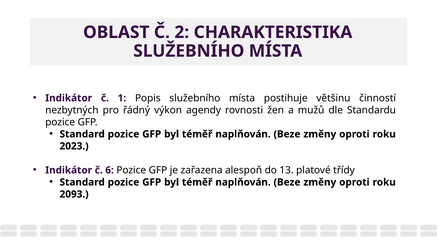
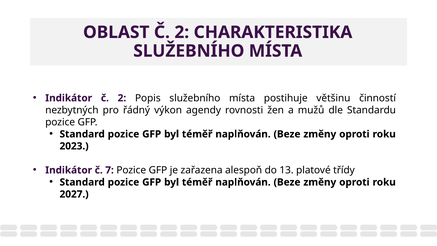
Indikátor č 1: 1 -> 2
6: 6 -> 7
2093: 2093 -> 2027
